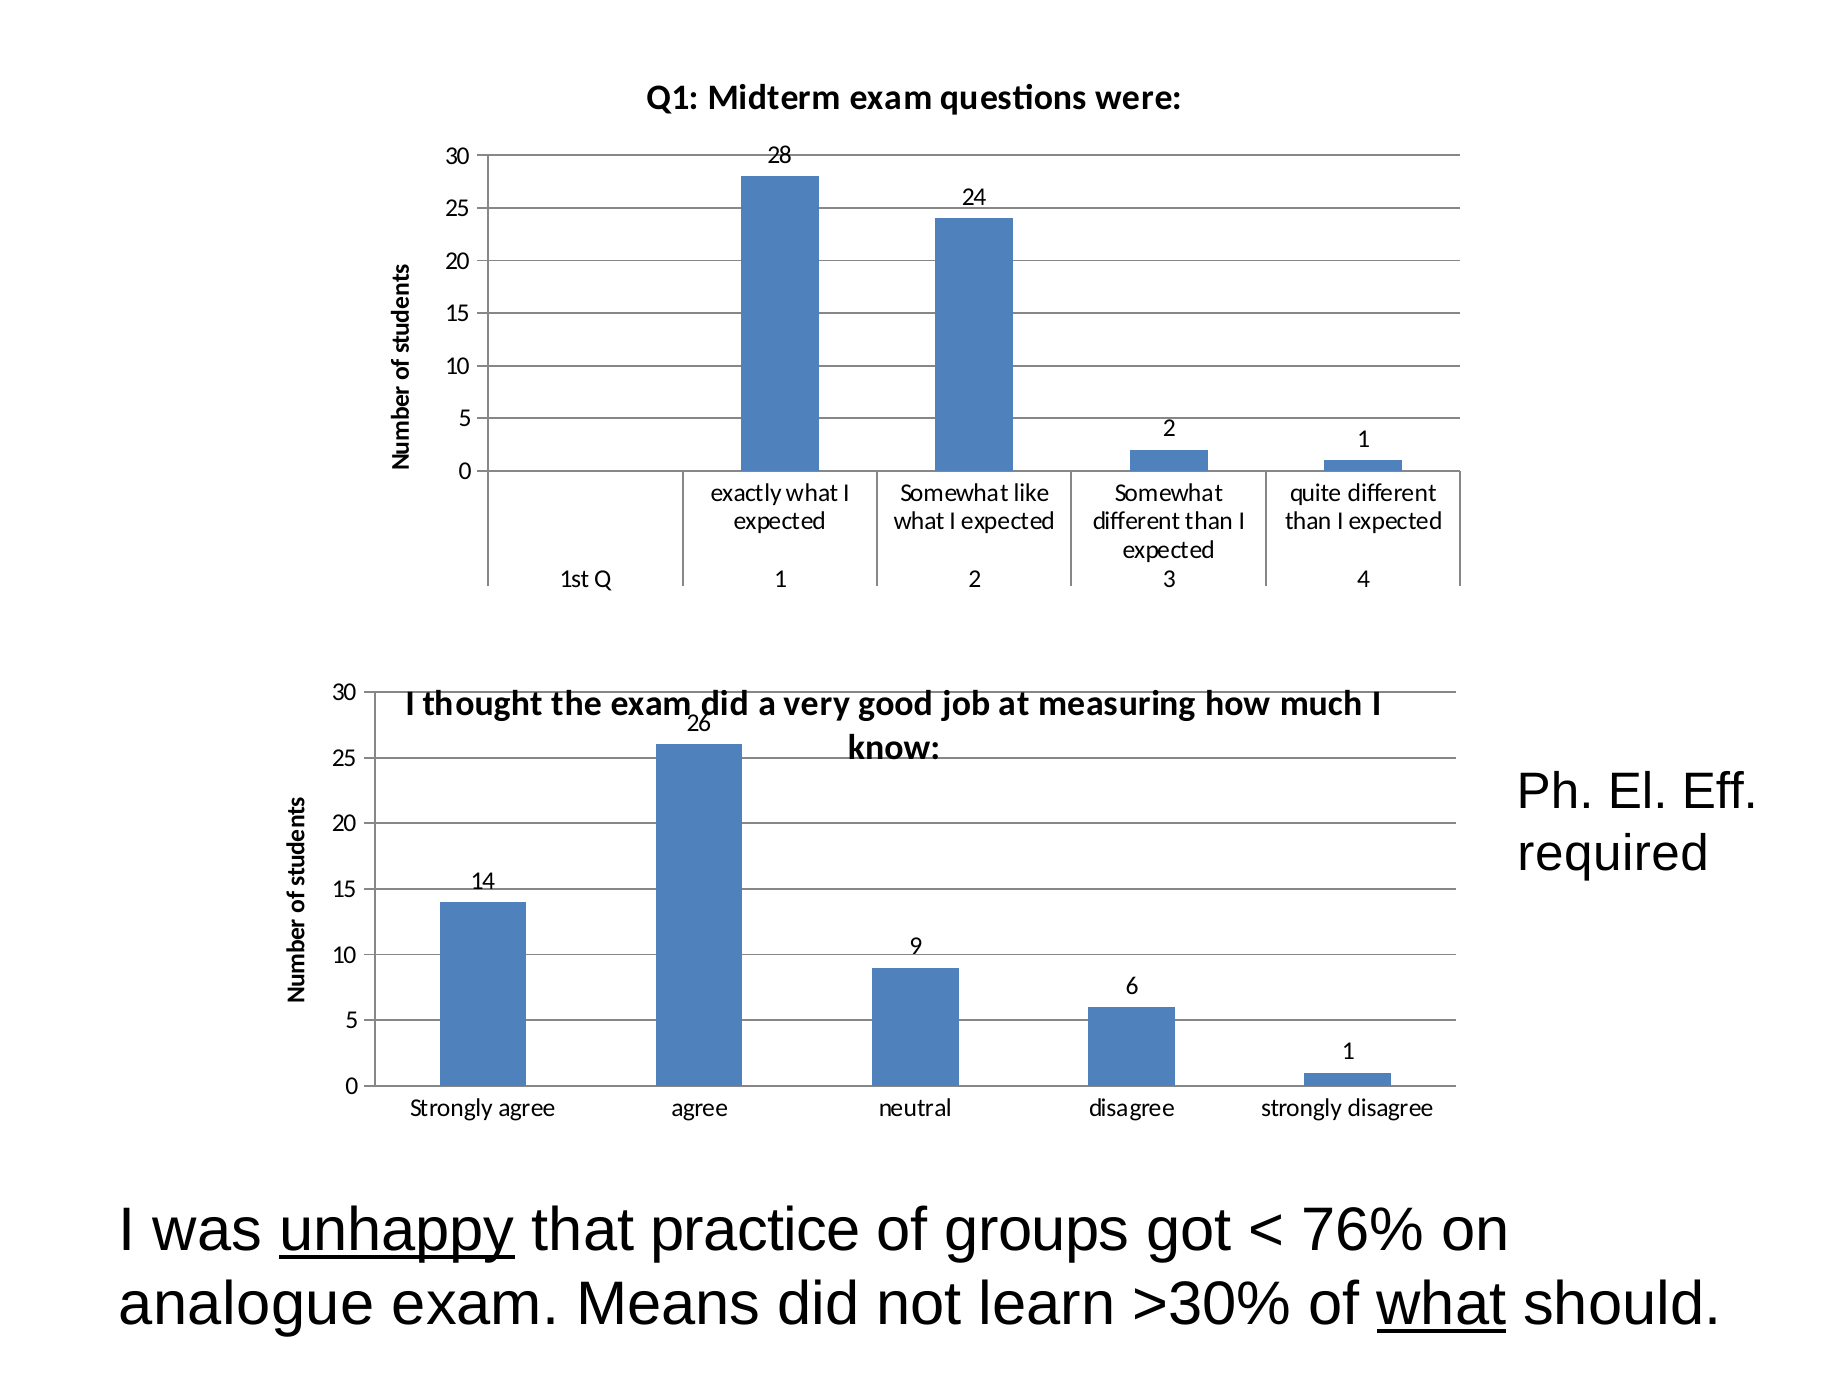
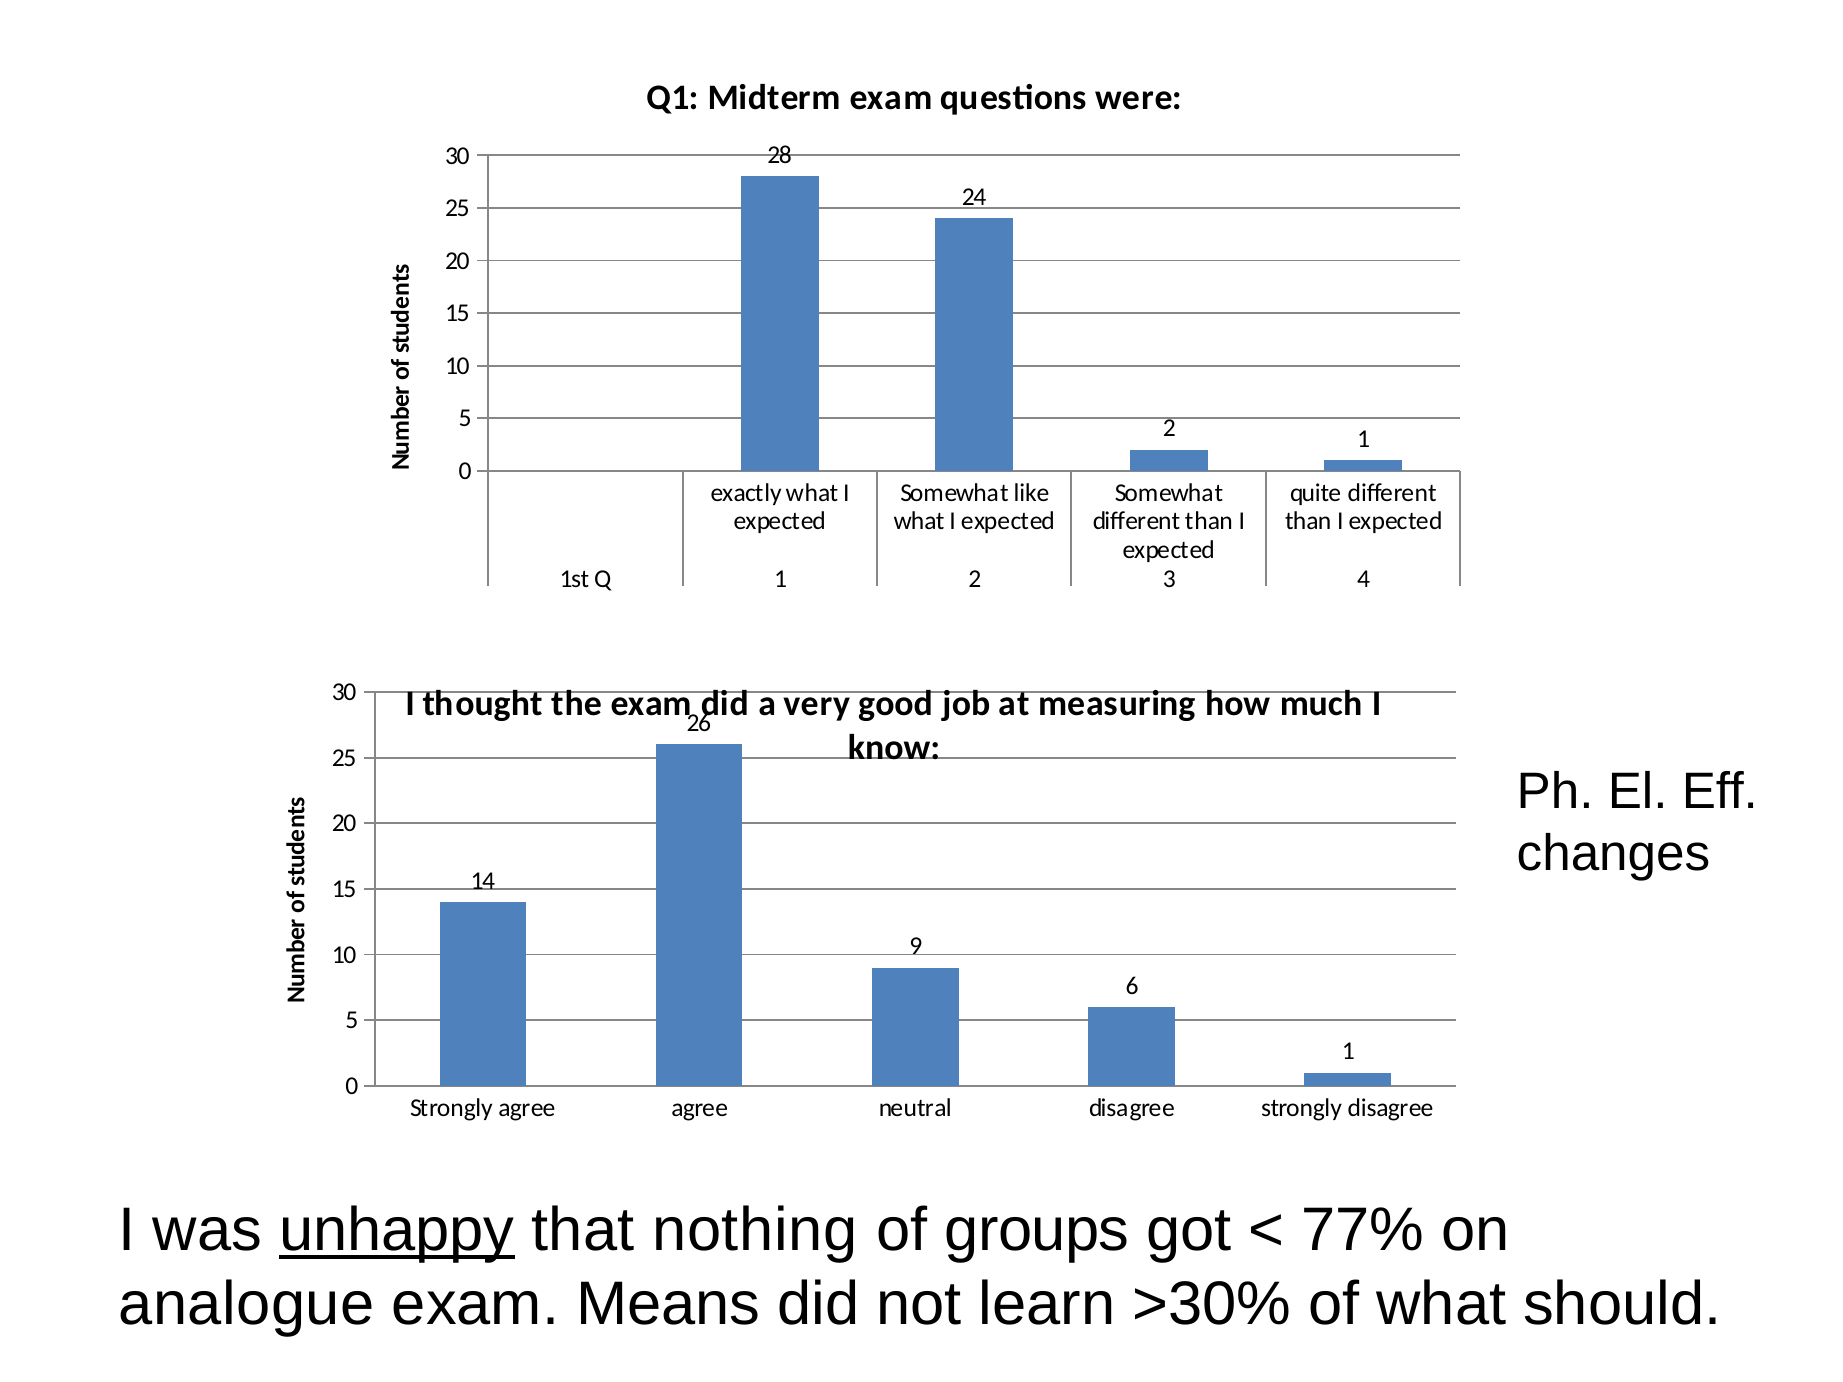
required: required -> changes
practice: practice -> nothing
76%: 76% -> 77%
what at (1441, 1305) underline: present -> none
